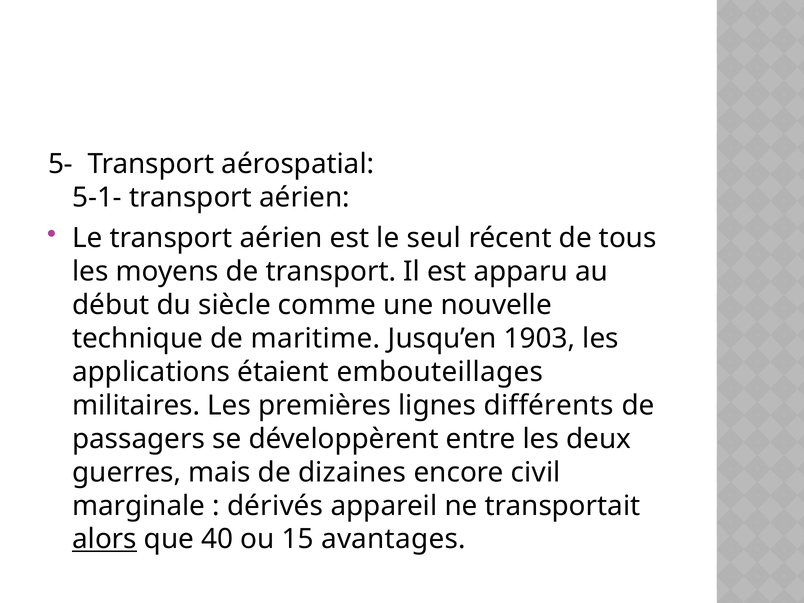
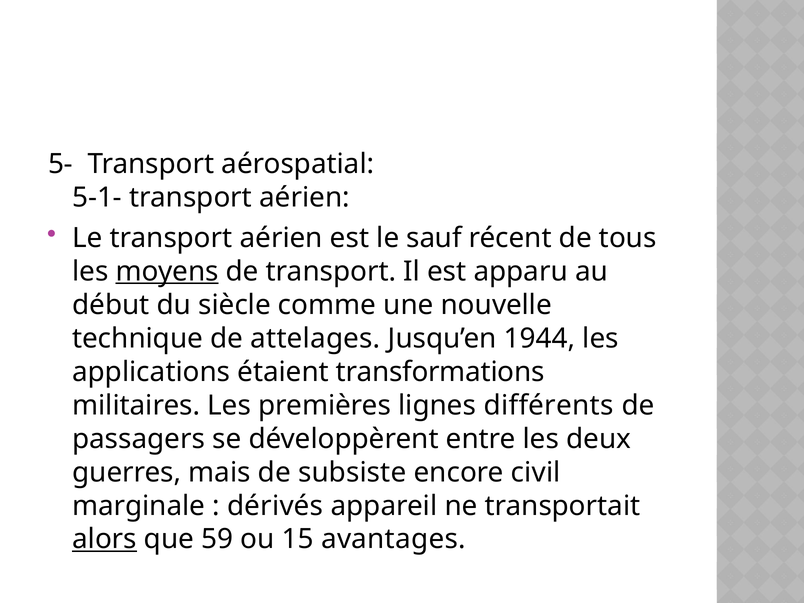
seul: seul -> sauf
moyens underline: none -> present
maritime: maritime -> attelages
1903: 1903 -> 1944
embouteillages: embouteillages -> transformations
dizaines: dizaines -> subsiste
40: 40 -> 59
